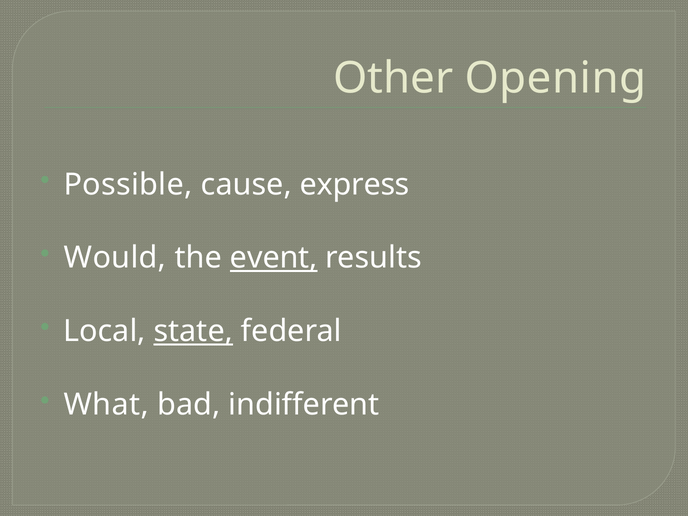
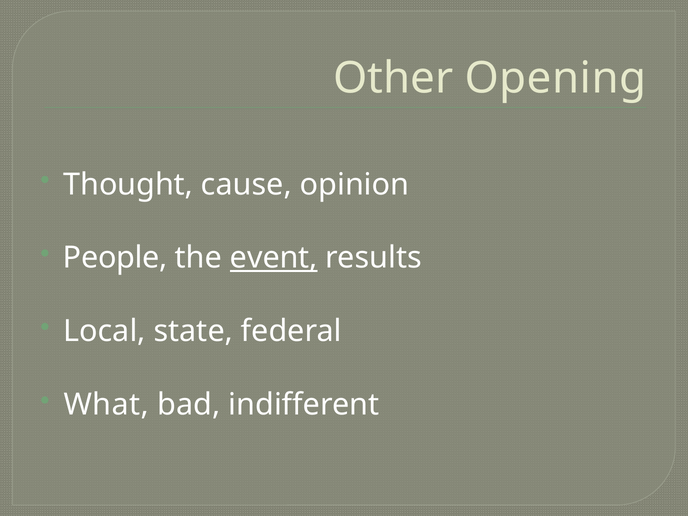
Possible: Possible -> Thought
express: express -> opinion
Would: Would -> People
state underline: present -> none
